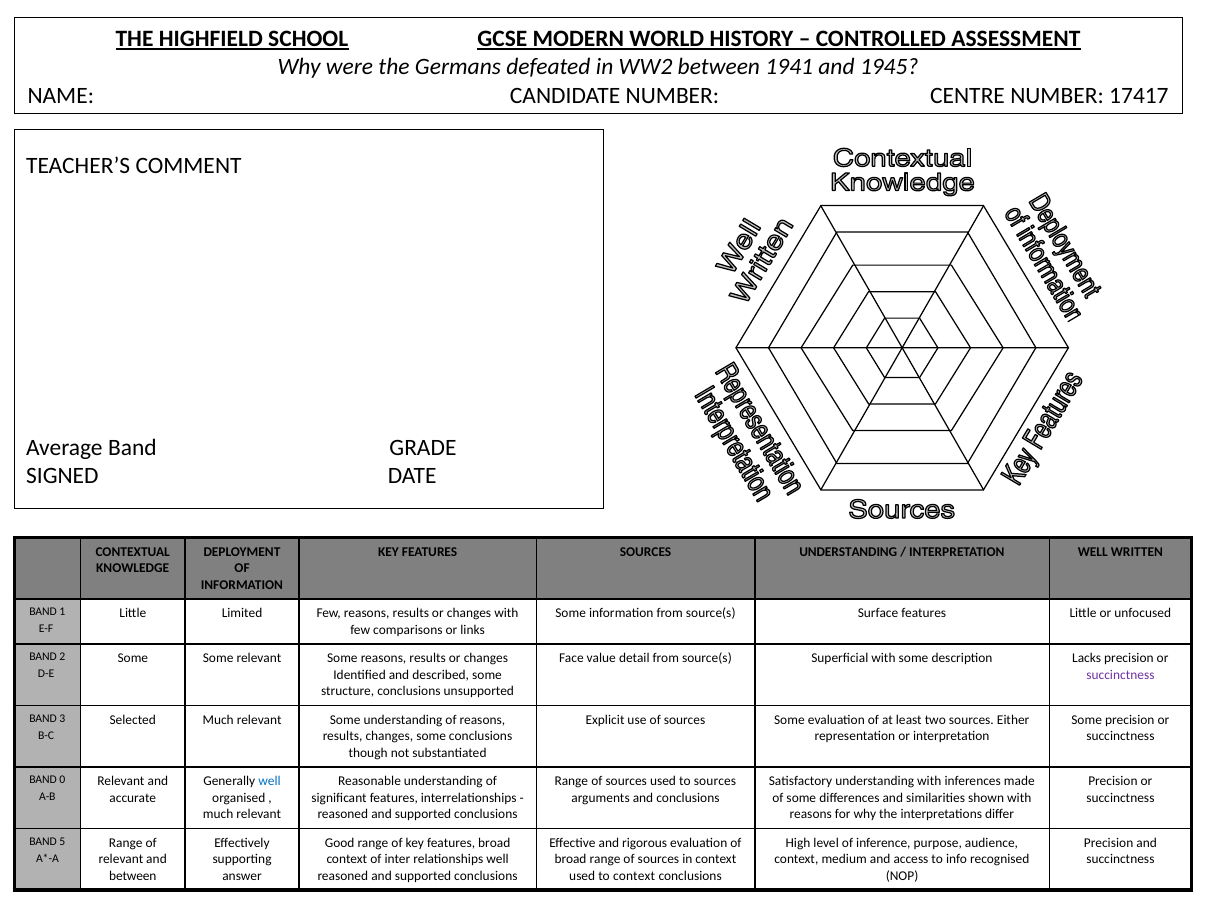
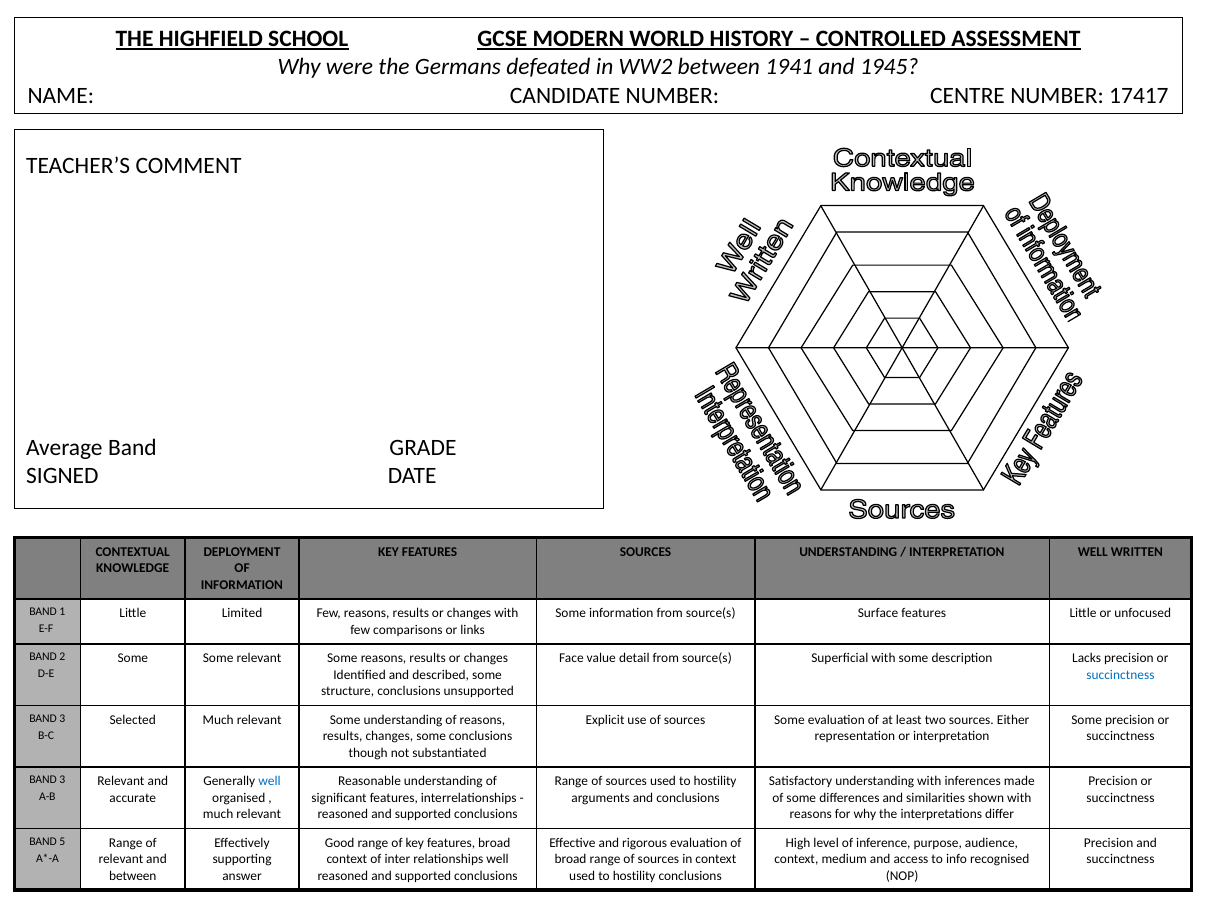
succinctness at (1120, 675) colour: purple -> blue
0 at (62, 781): 0 -> 3
sources used to sources: sources -> hostility
context at (634, 876): context -> hostility
